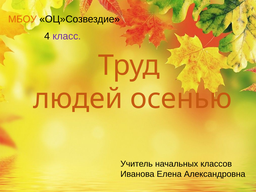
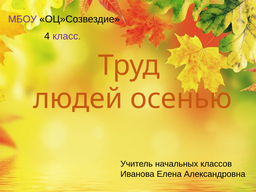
МБОУ colour: orange -> purple
